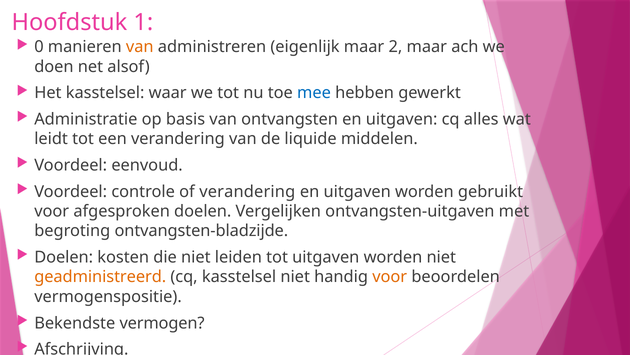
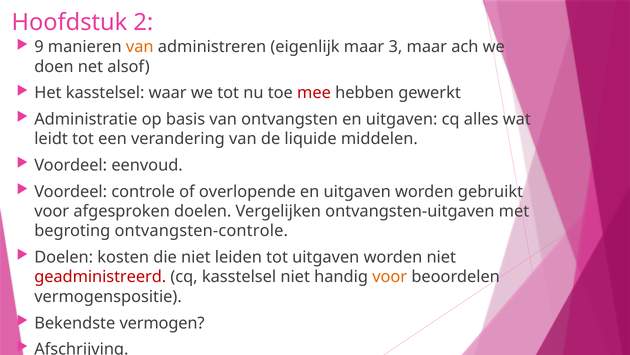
1: 1 -> 2
0: 0 -> 9
2: 2 -> 3
mee colour: blue -> red
of verandering: verandering -> overlopende
ontvangsten-bladzijde: ontvangsten-bladzijde -> ontvangsten-controle
geadministreerd colour: orange -> red
